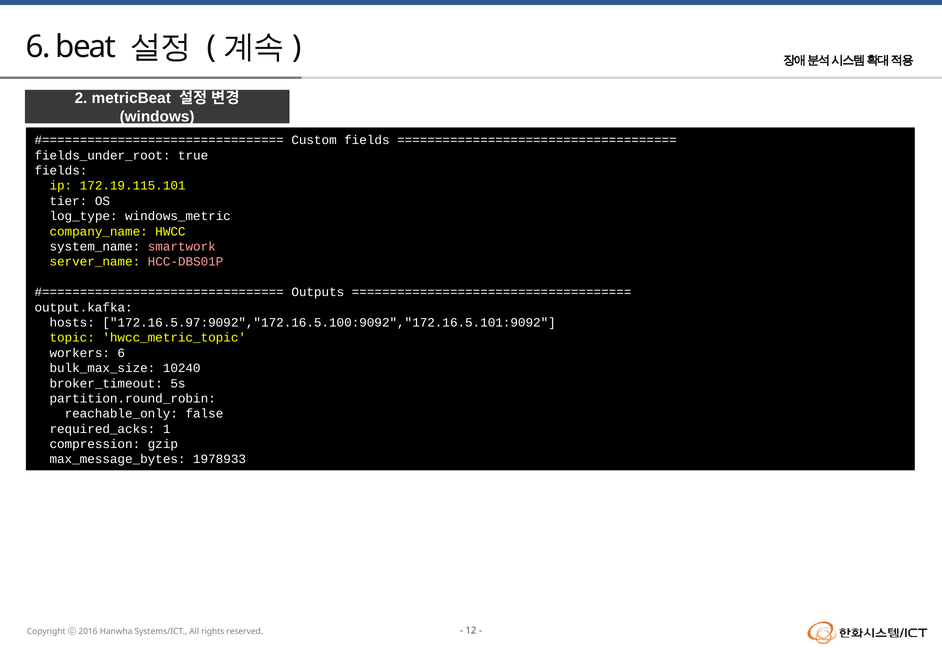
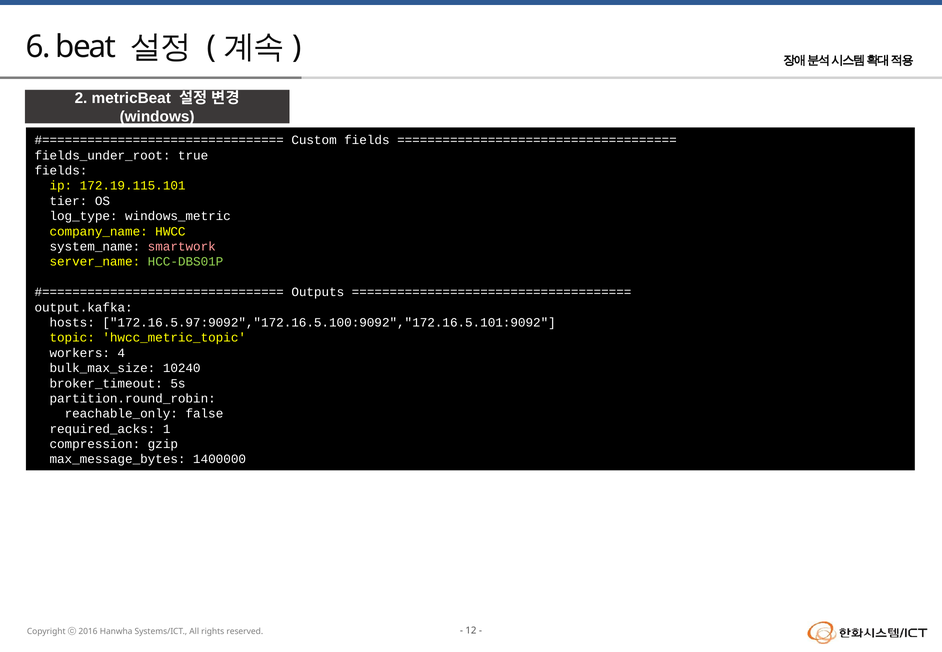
HCC-DBS01P colour: pink -> light green
workers 6: 6 -> 4
1978933: 1978933 -> 1400000
